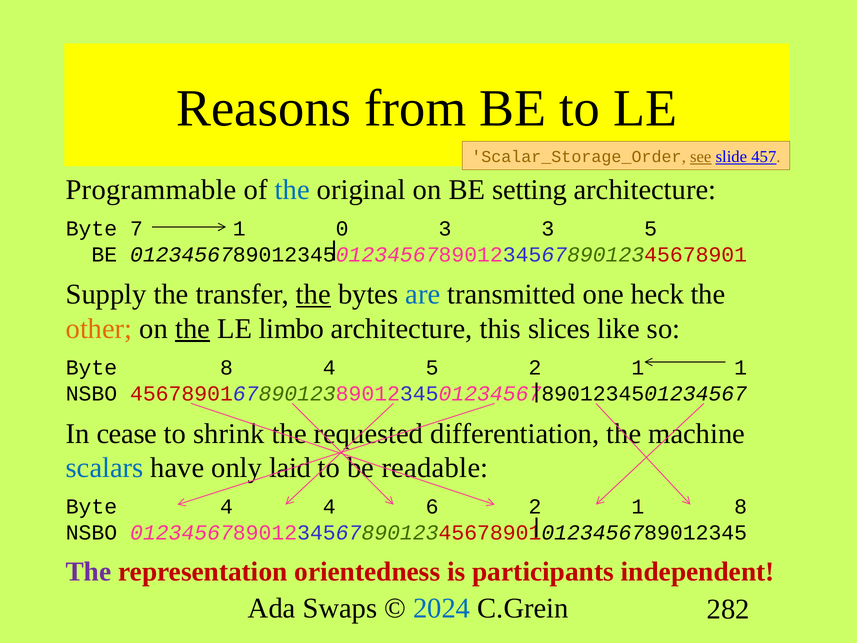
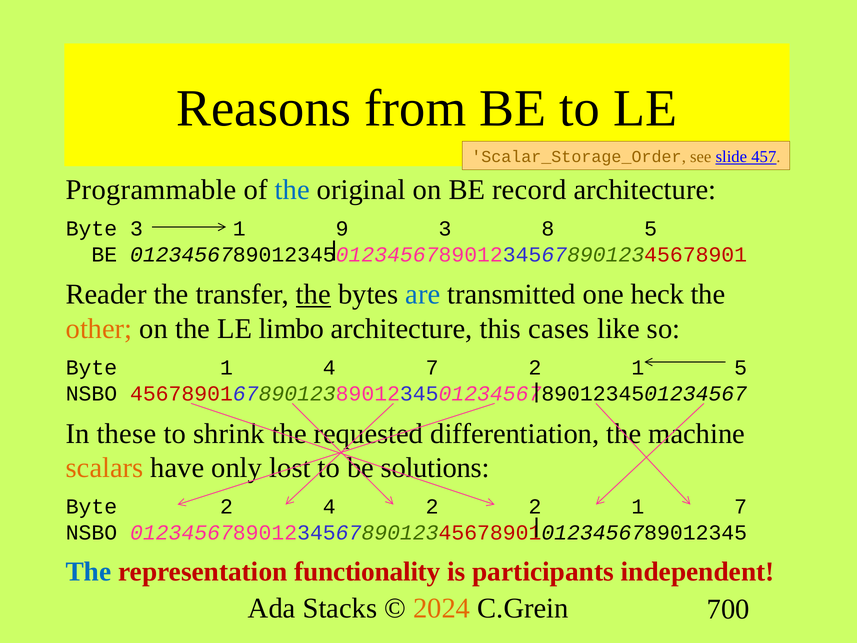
see underline: present -> none
setting: setting -> record
Byte 7: 7 -> 3
0: 0 -> 9
3 3: 3 -> 8
Supply: Supply -> Reader
the at (193, 329) underline: present -> none
slices: slices -> cases
Byte 8: 8 -> 1
4 5: 5 -> 7
1 1: 1 -> 5
cease: cease -> these
scalars colour: blue -> orange
laid: laid -> lost
readable: readable -> solutions
Byte 4: 4 -> 2
4 6: 6 -> 2
1 8: 8 -> 7
The at (89, 572) colour: purple -> blue
orientedness: orientedness -> functionality
Swaps: Swaps -> Stacks
2024 colour: blue -> orange
282: 282 -> 700
